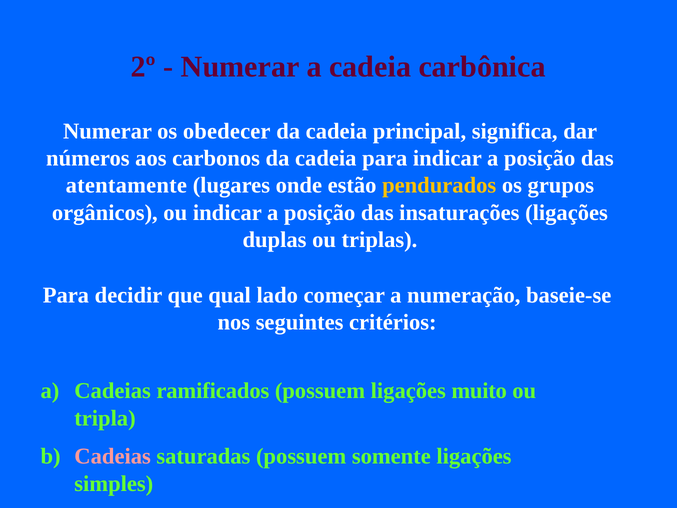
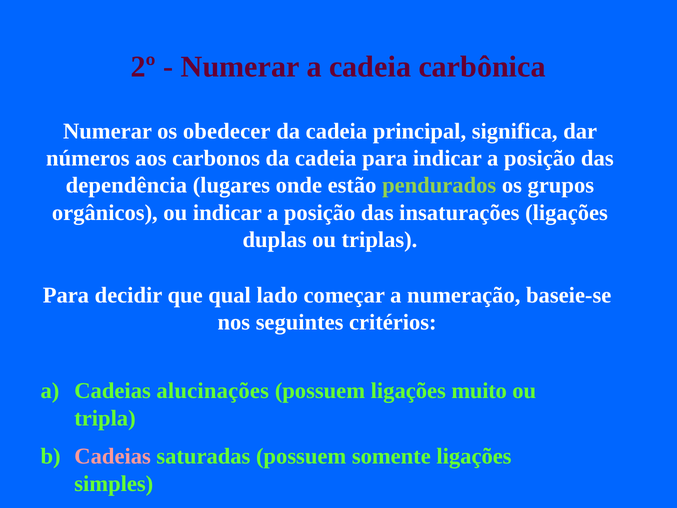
atentamente: atentamente -> dependência
pendurados colour: yellow -> light green
ramificados: ramificados -> alucinações
